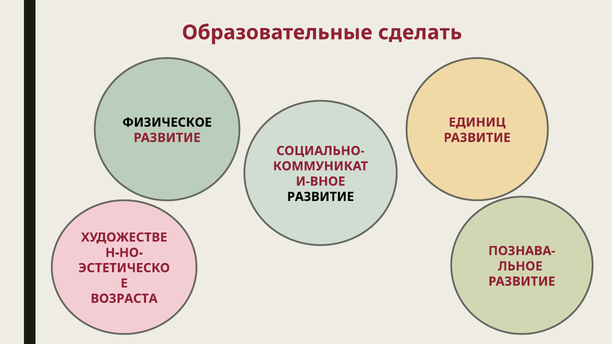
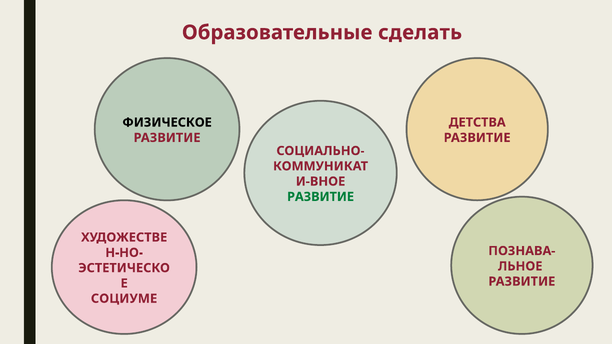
ЕДИНИЦ: ЕДИНИЦ -> ДЕТСТВА
РАЗВИТИЕ at (321, 197) colour: black -> green
ВОЗРАСТА: ВОЗРАСТА -> СОЦИУМЕ
